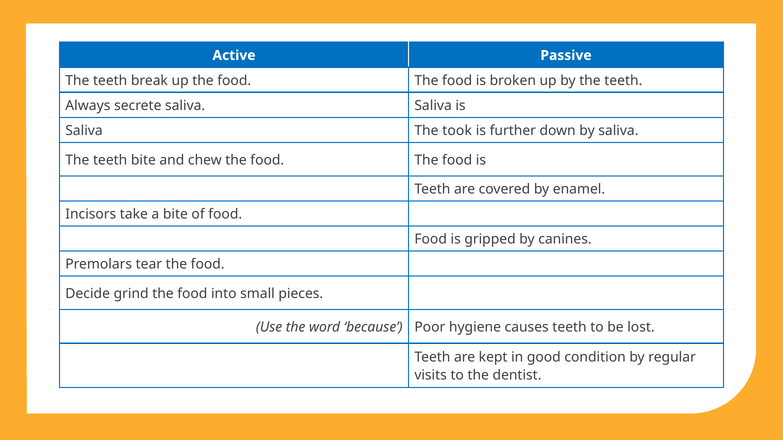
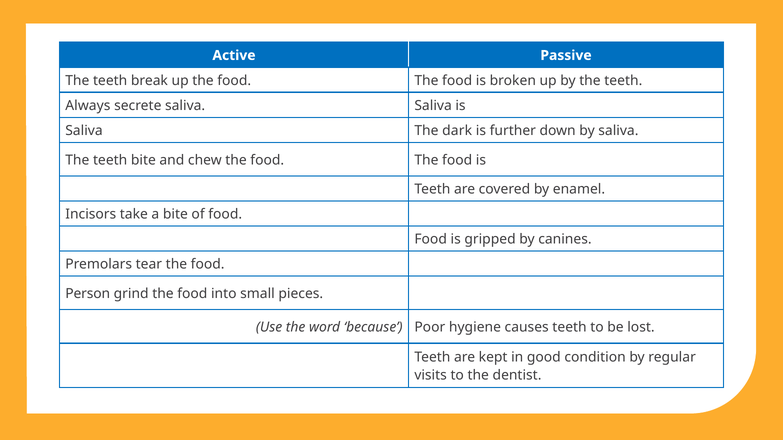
took: took -> dark
Decide: Decide -> Person
